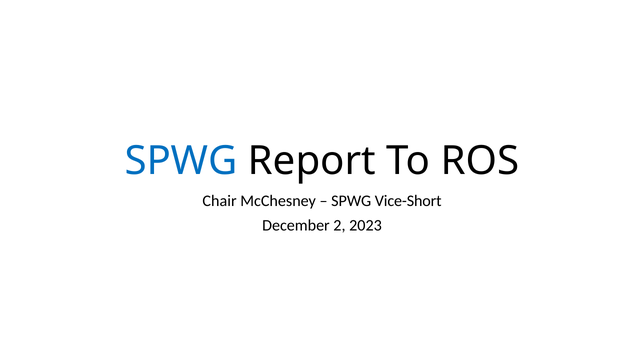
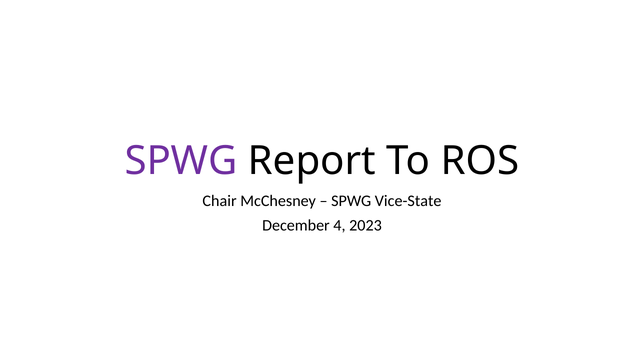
SPWG at (181, 161) colour: blue -> purple
Vice-Short: Vice-Short -> Vice-State
2: 2 -> 4
